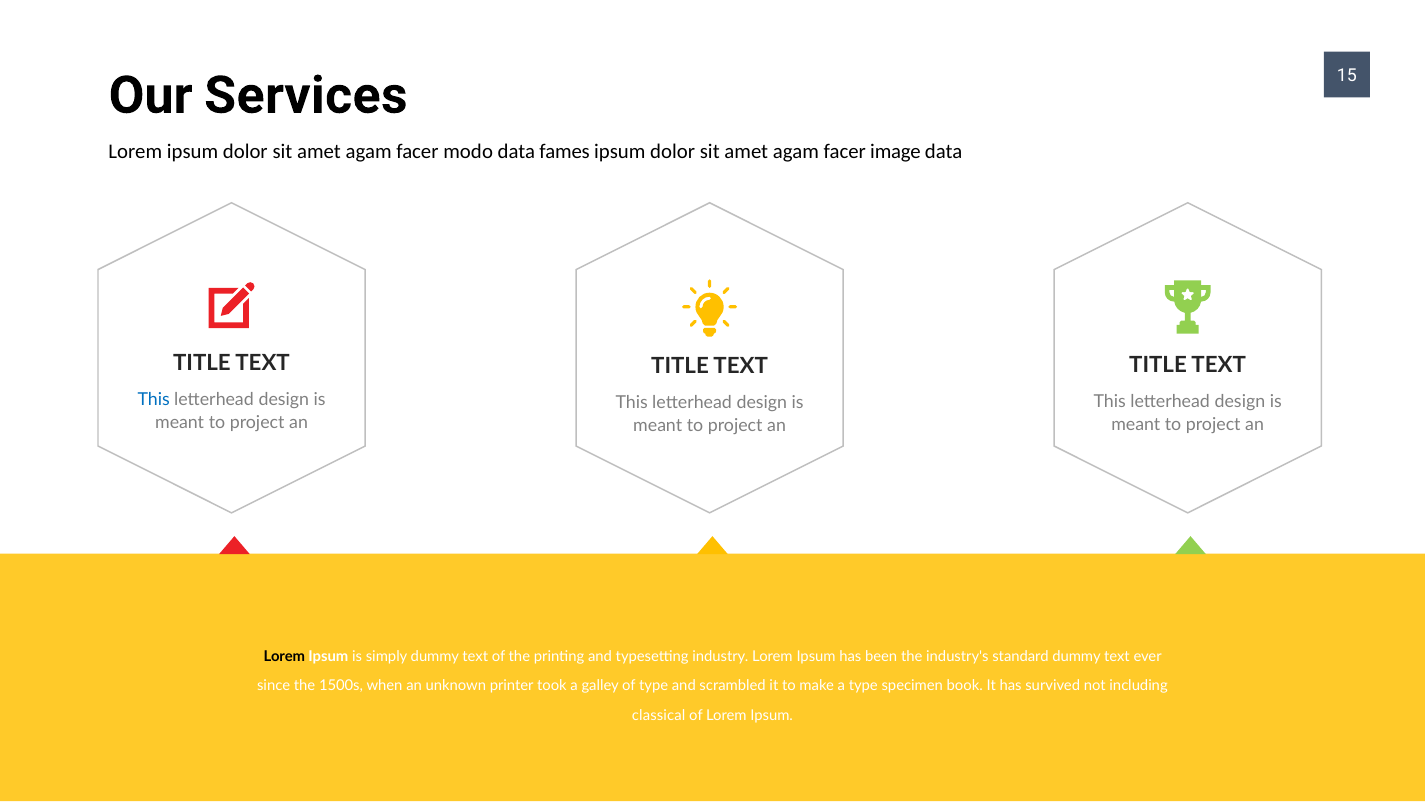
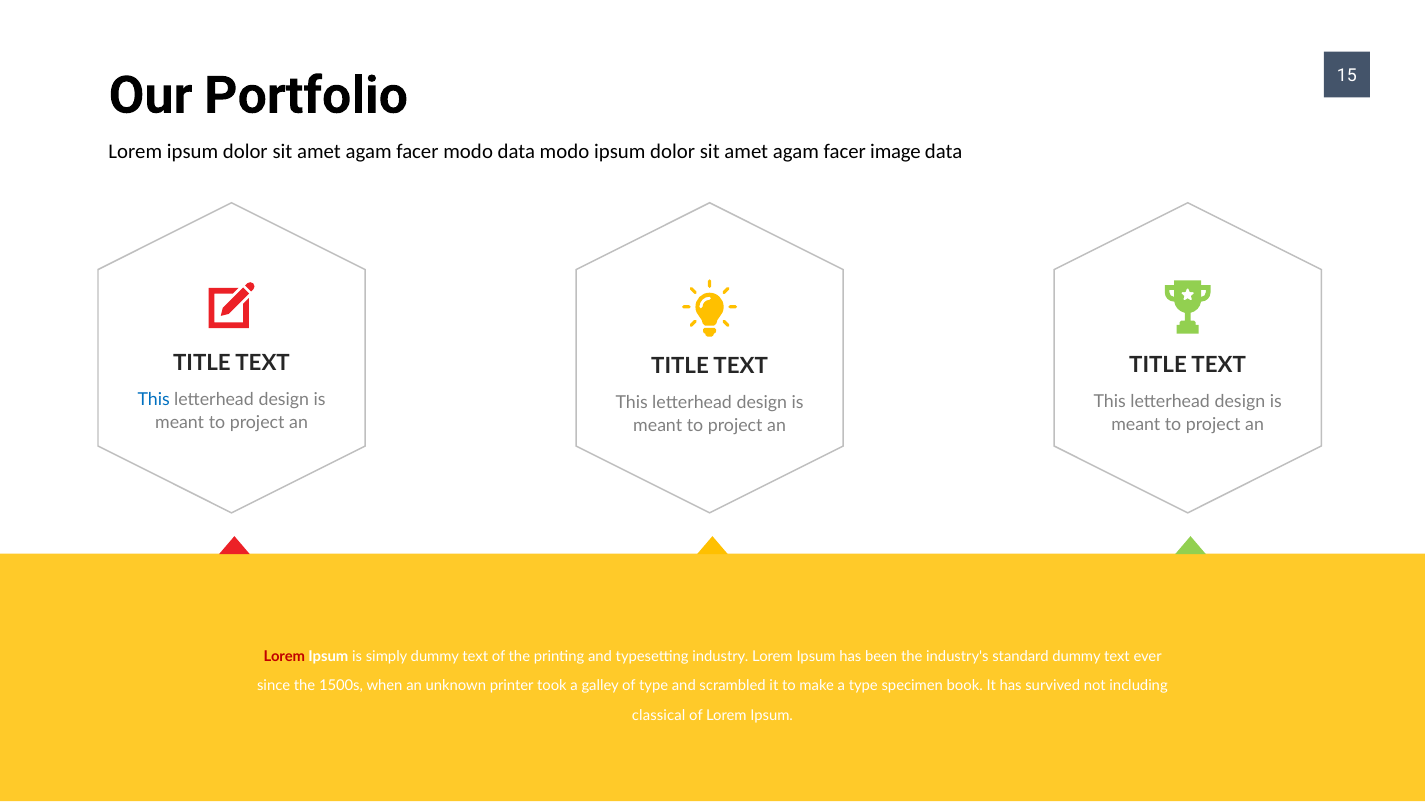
Services: Services -> Portfolio
data fames: fames -> modo
Lorem at (284, 656) colour: black -> red
